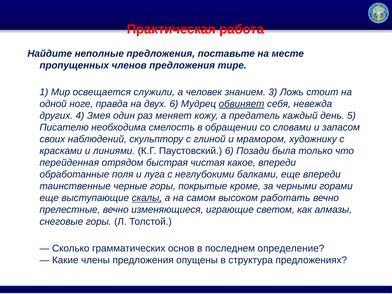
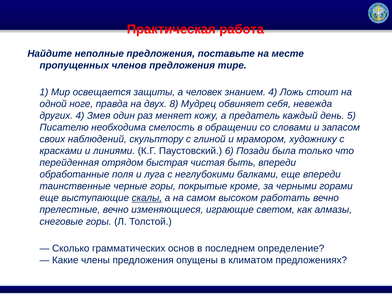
служили: служили -> защиты
знанием 3: 3 -> 4
двух 6: 6 -> 8
обвиняет underline: present -> none
какое: какое -> быть
структура: структура -> климатом
